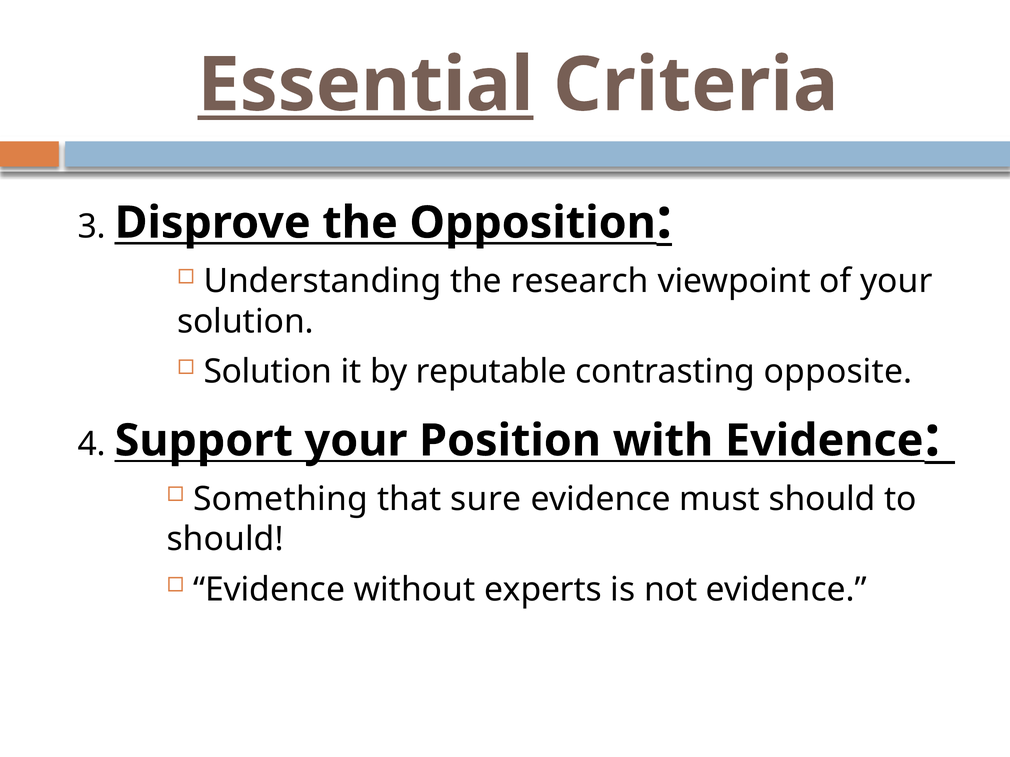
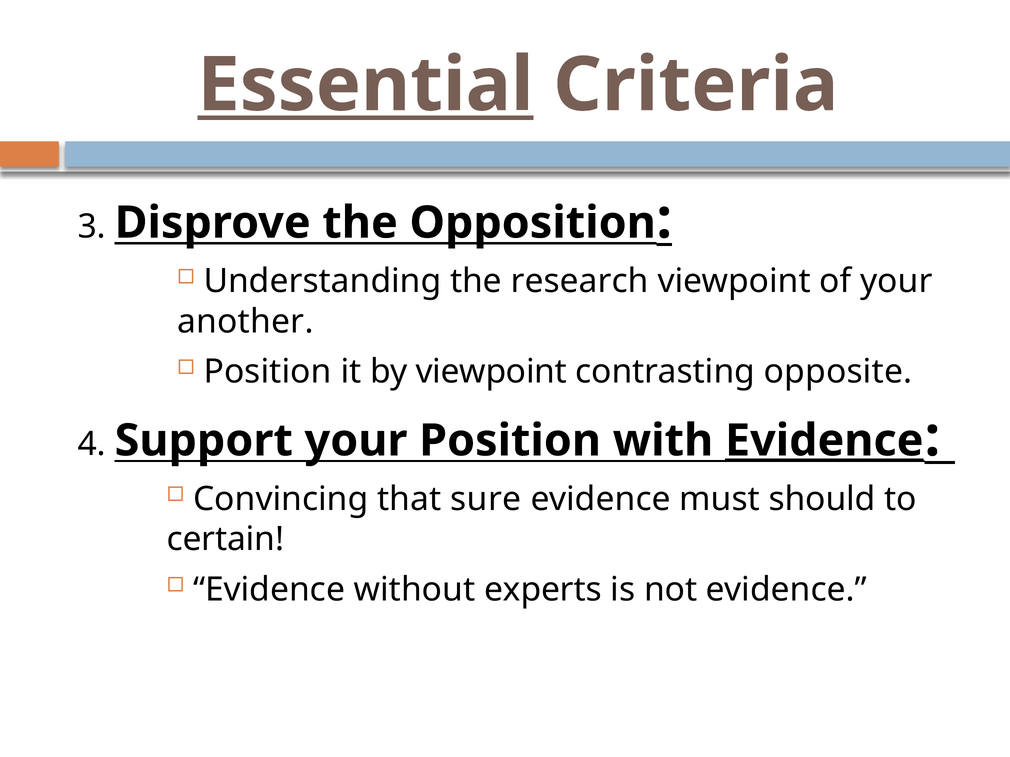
solution at (245, 322): solution -> another
Solution at (268, 372): Solution -> Position
by reputable: reputable -> viewpoint
Evidence at (824, 441) underline: none -> present
Something: Something -> Convincing
should at (225, 540): should -> certain
